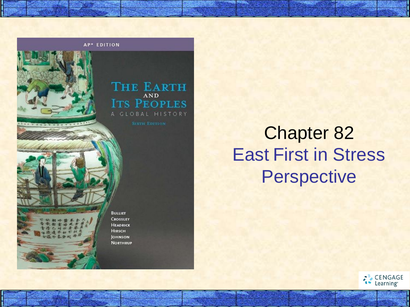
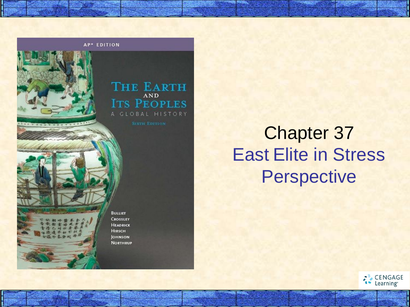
82: 82 -> 37
First: First -> Elite
